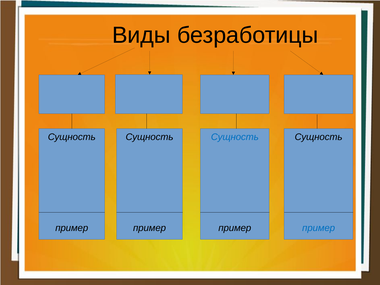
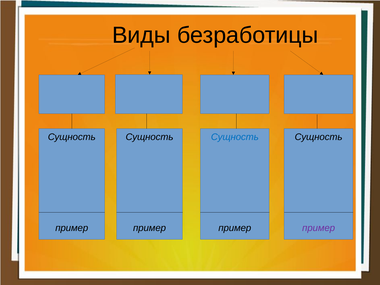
пример at (319, 228) colour: blue -> purple
